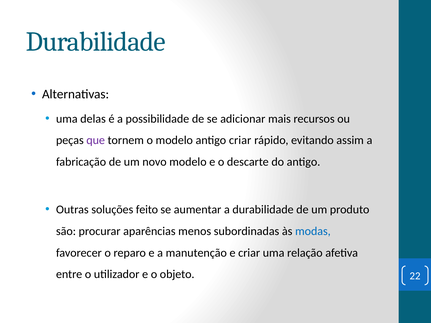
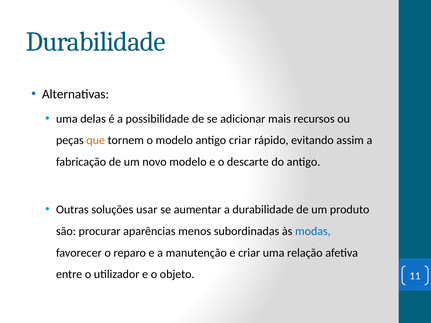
que colour: purple -> orange
feito: feito -> usar
22: 22 -> 11
